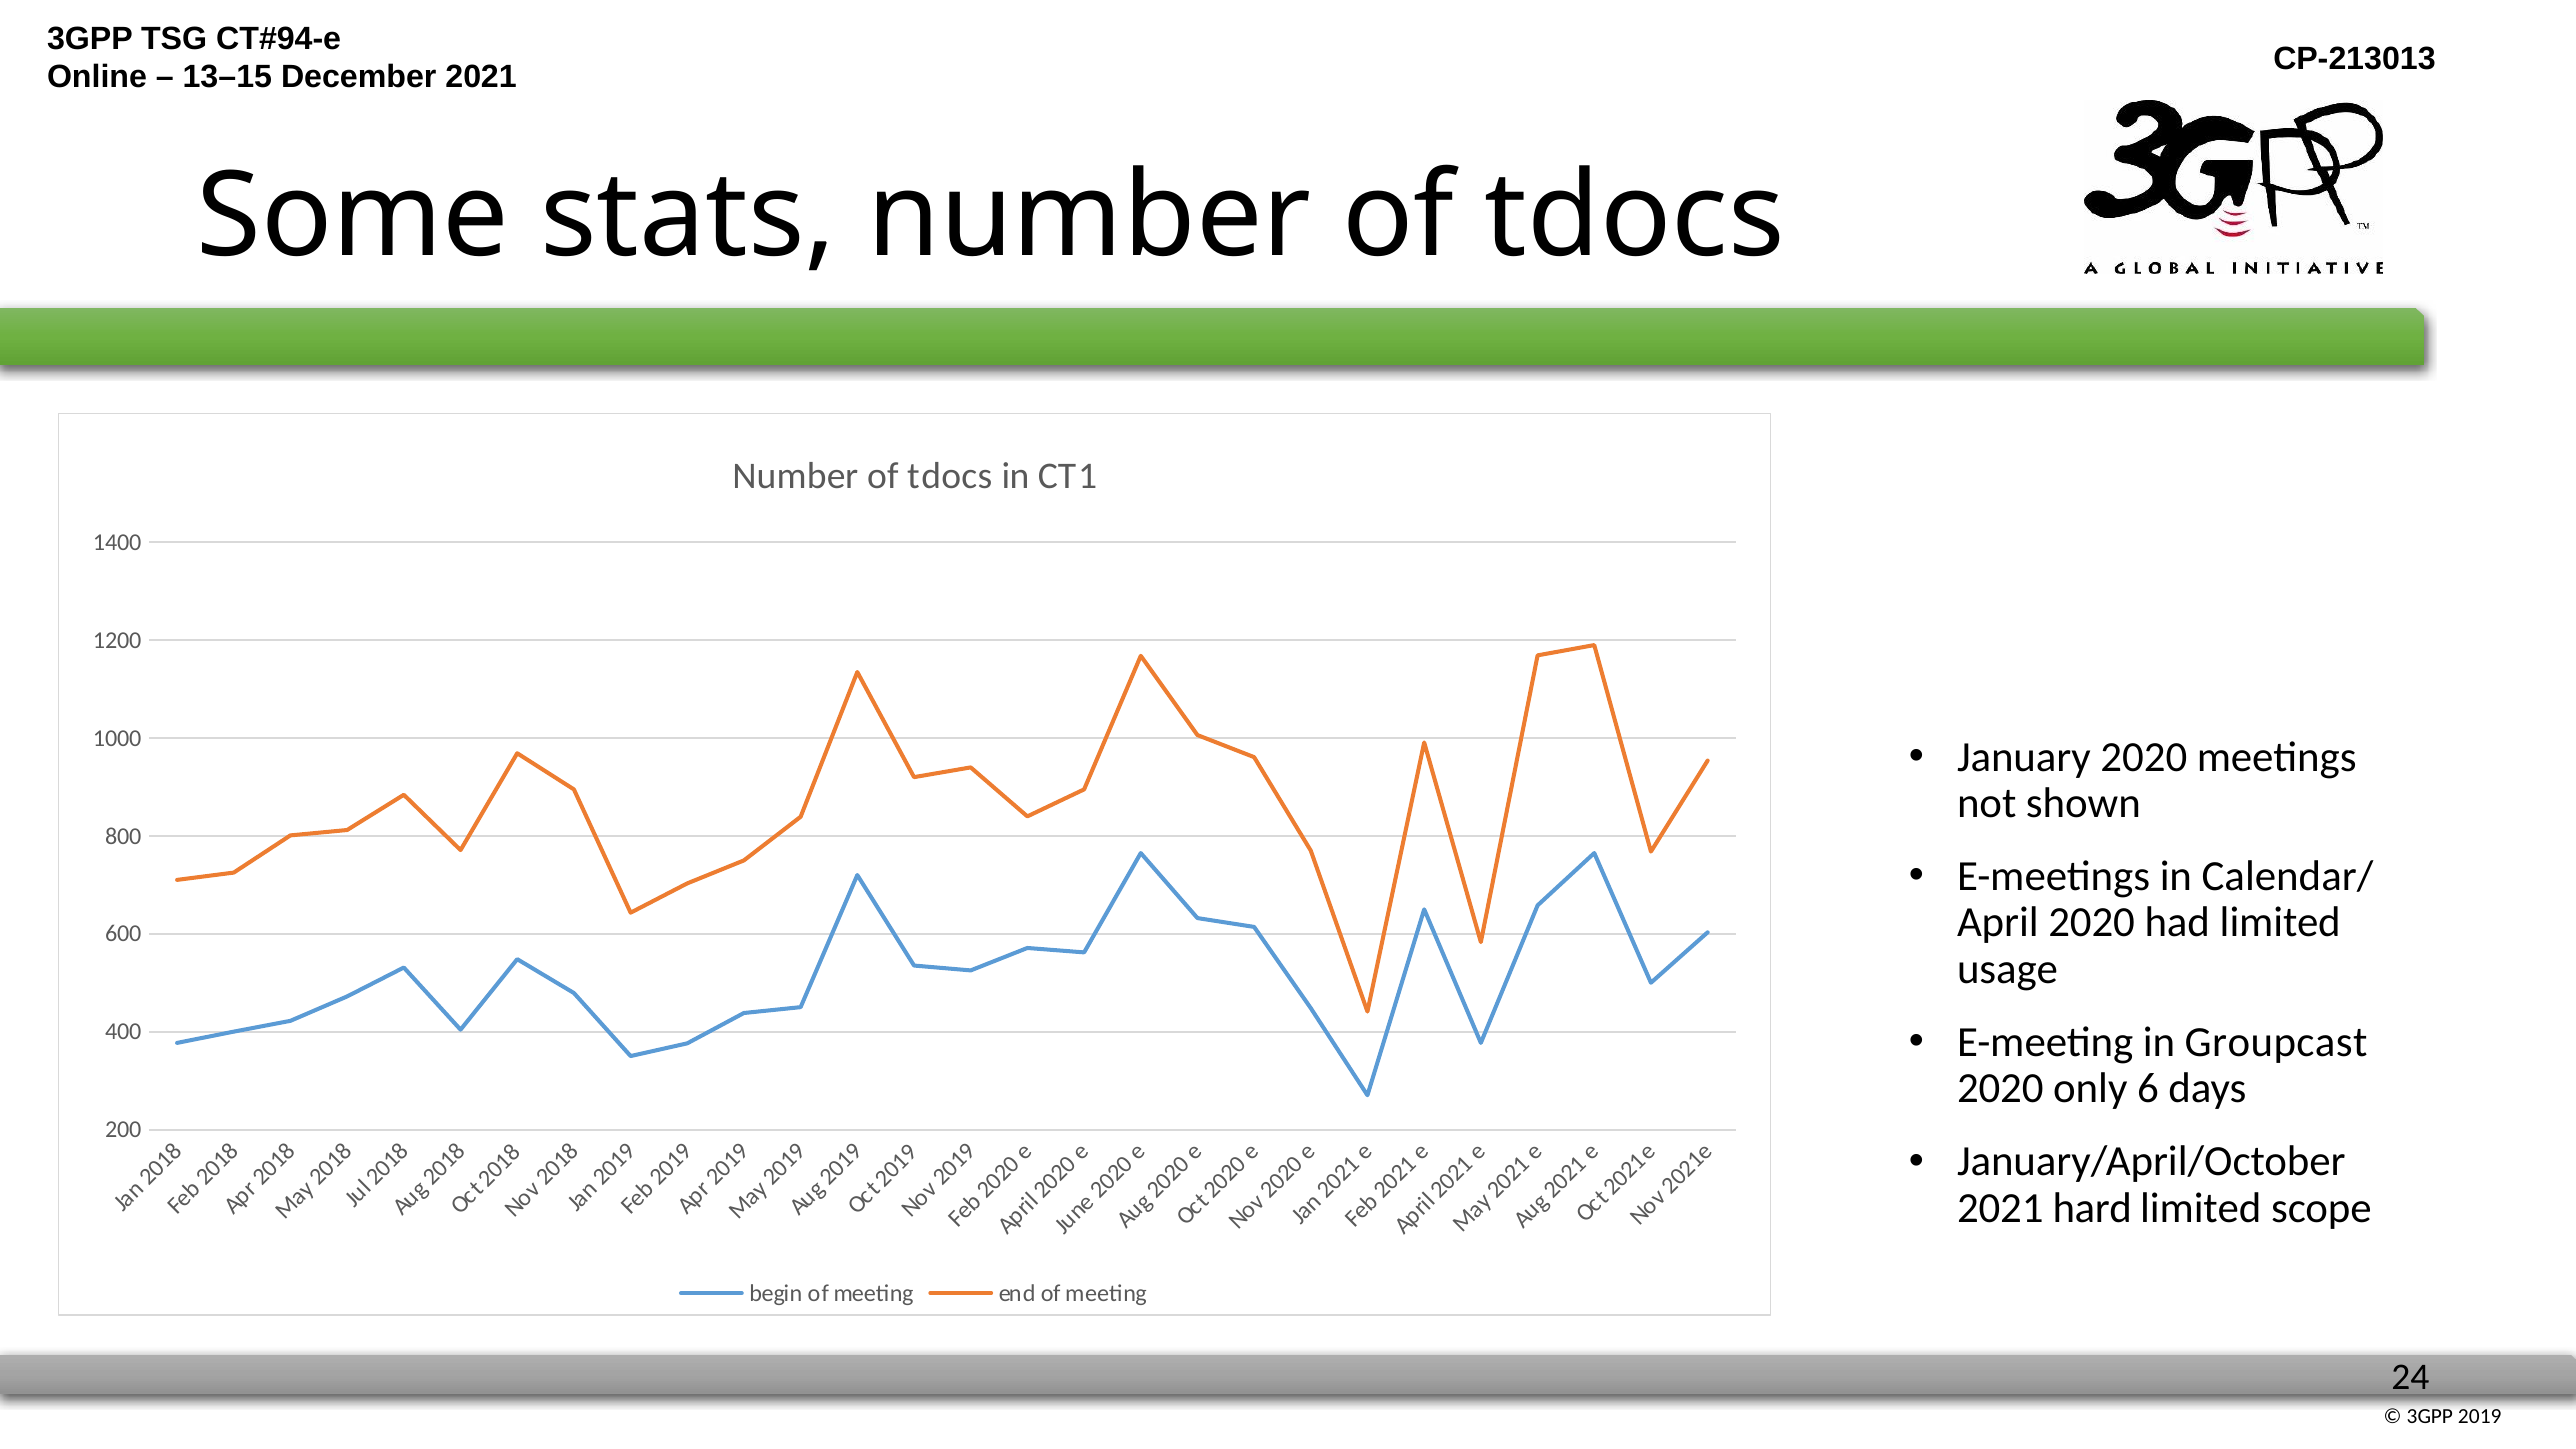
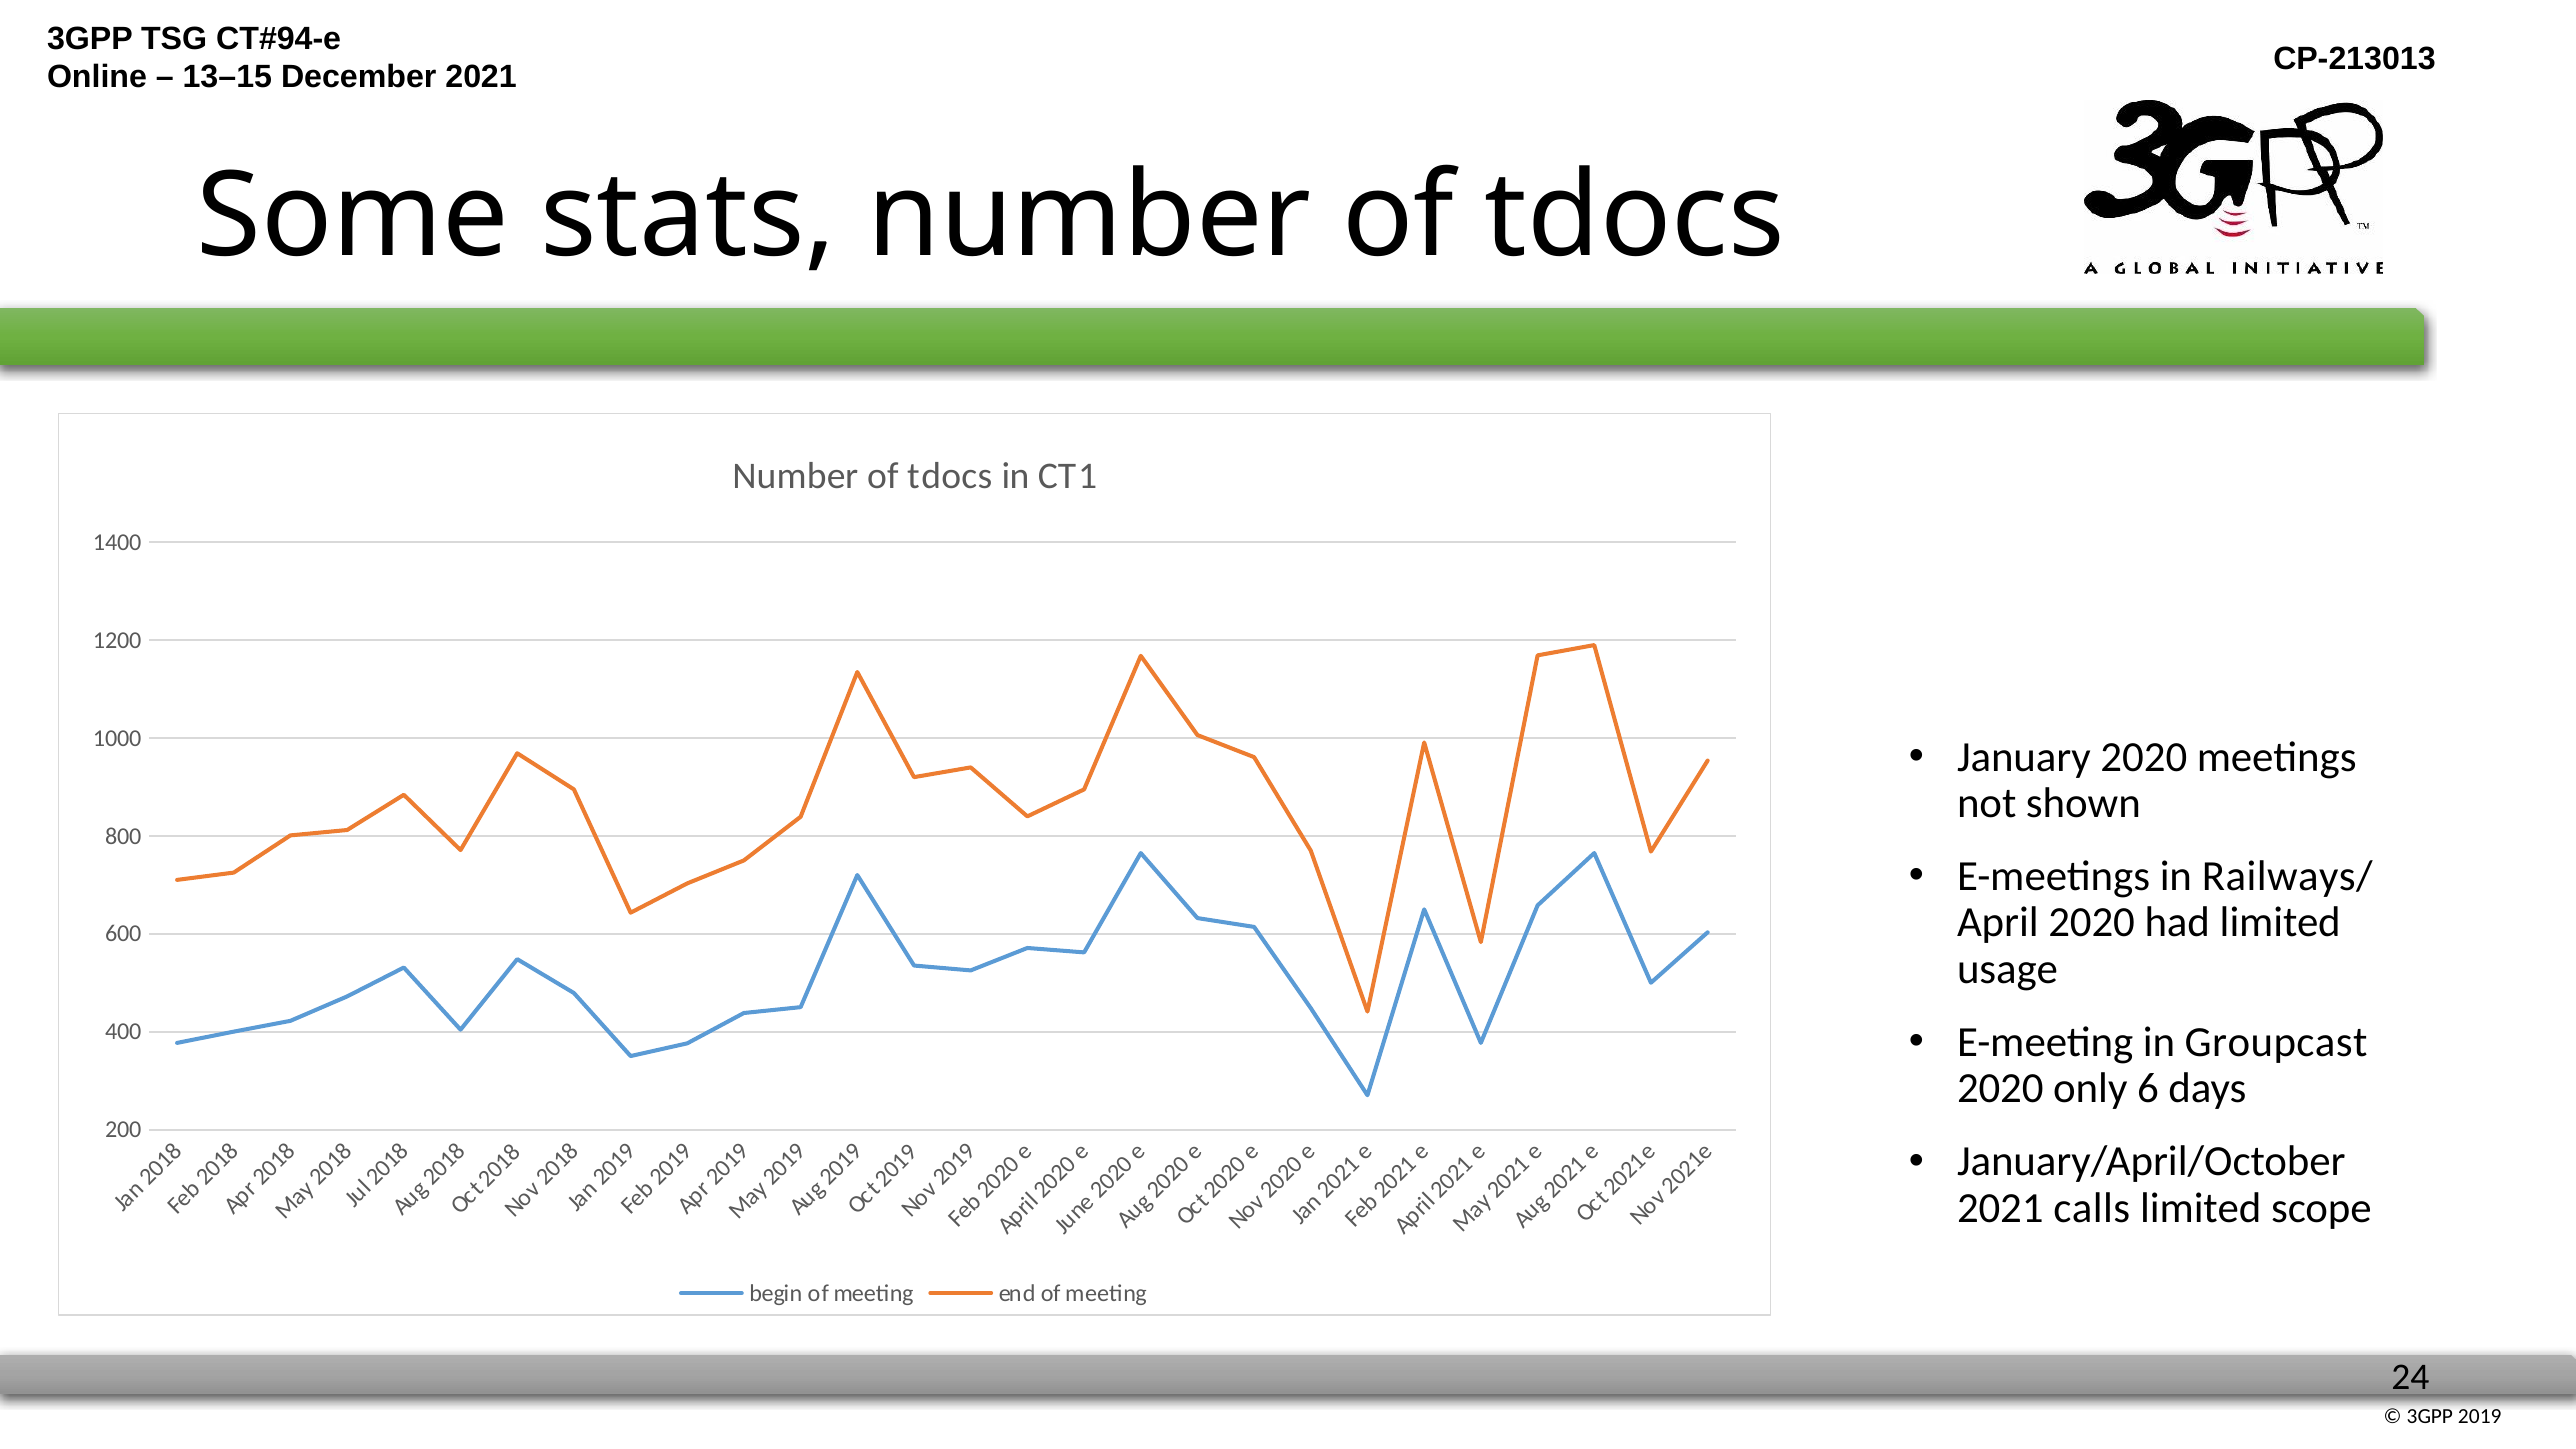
Calendar/: Calendar/ -> Railways/
hard: hard -> calls
